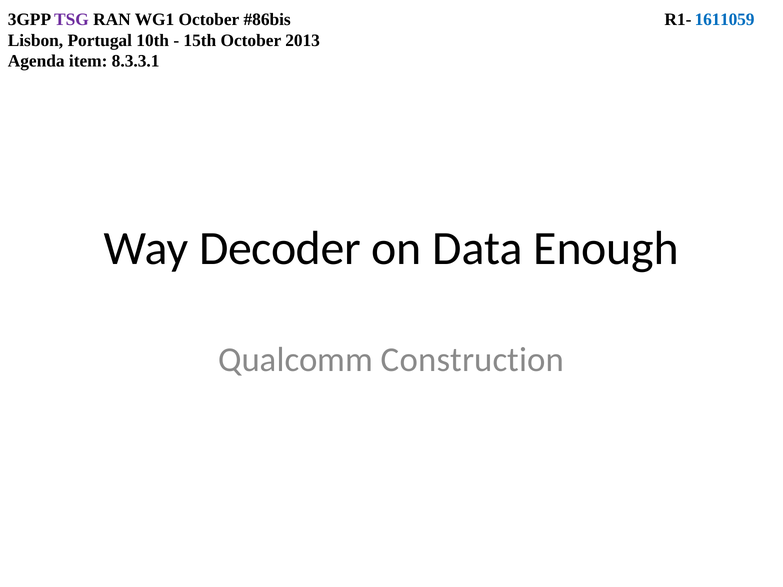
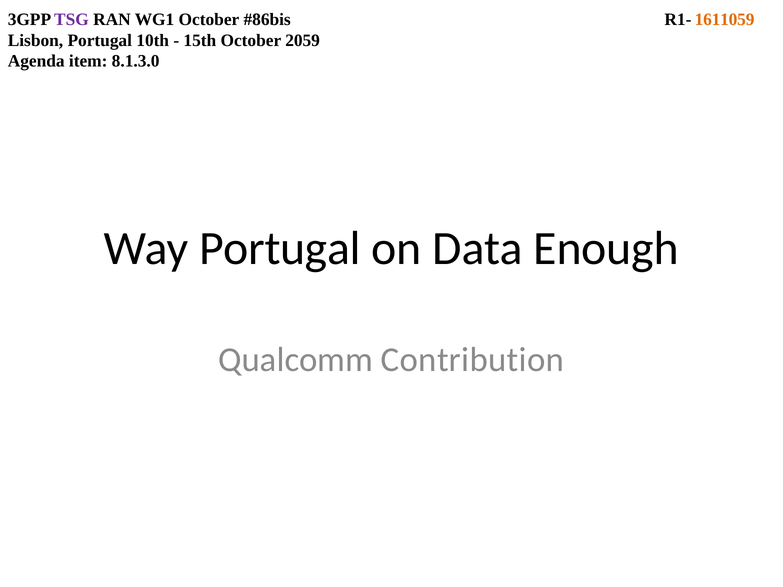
1611059 colour: blue -> orange
2013: 2013 -> 2059
8.3.3.1: 8.3.3.1 -> 8.1.3.0
Way Decoder: Decoder -> Portugal
Construction: Construction -> Contribution
